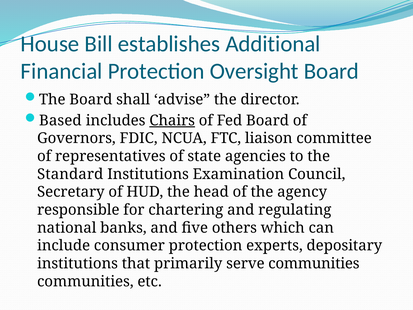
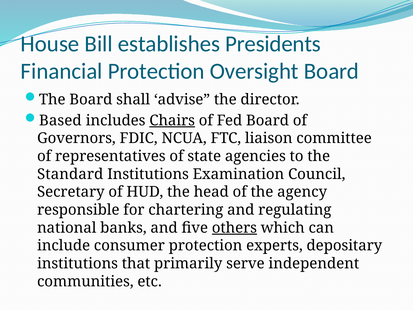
Additional: Additional -> Presidents
others underline: none -> present
serve communities: communities -> independent
